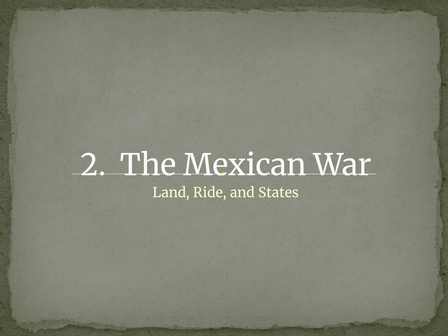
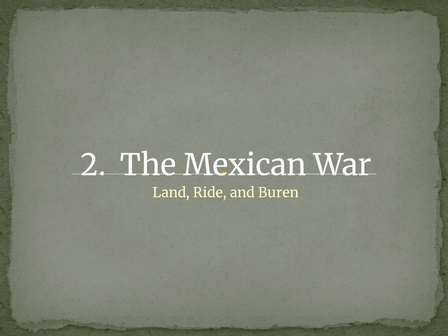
States: States -> Buren
